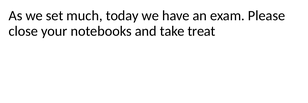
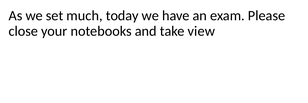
treat: treat -> view
